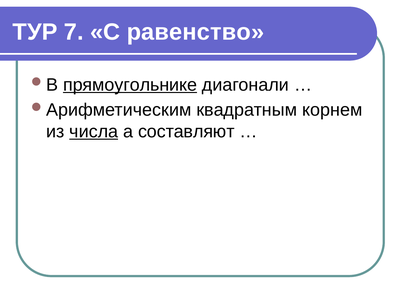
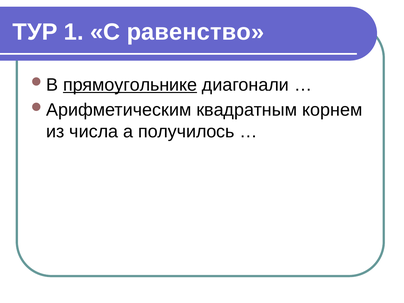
7: 7 -> 1
числа underline: present -> none
составляют: составляют -> получилось
